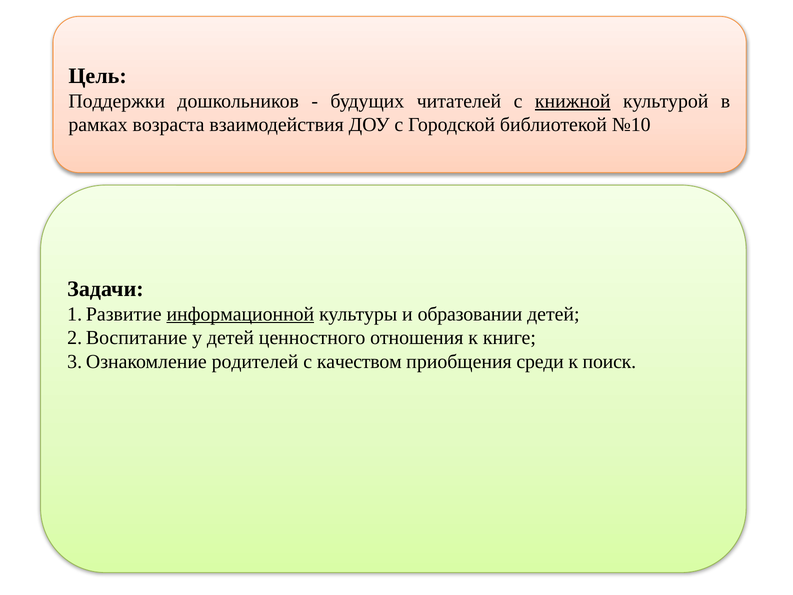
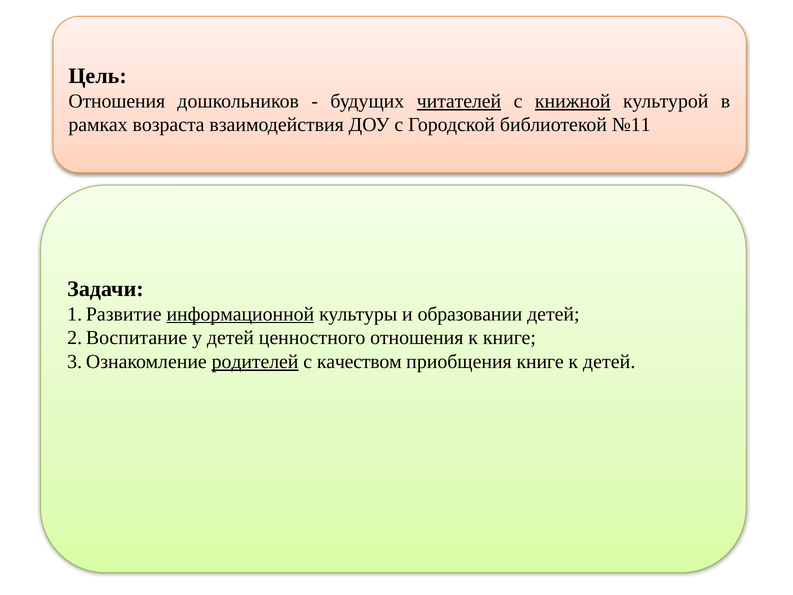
Поддержки at (117, 101): Поддержки -> Отношения
читателей underline: none -> present
№10: №10 -> №11
родителей underline: none -> present
приобщения среди: среди -> книге
к поиск: поиск -> детей
